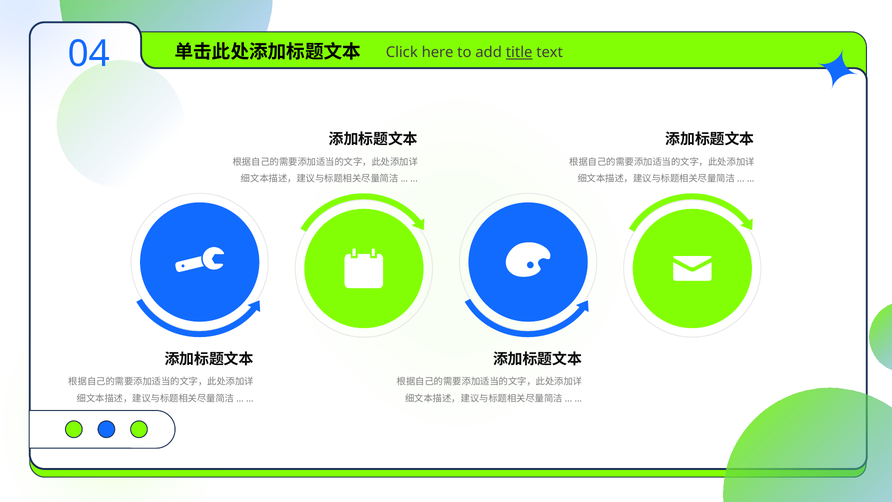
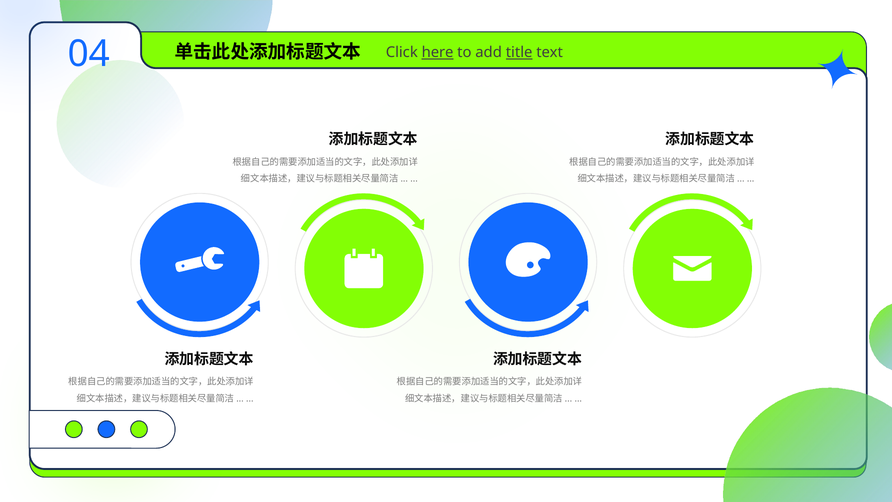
here underline: none -> present
